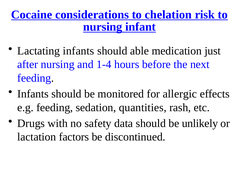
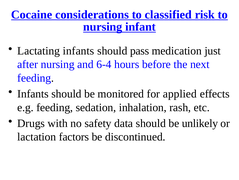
chelation: chelation -> classified
able: able -> pass
1-4: 1-4 -> 6-4
allergic: allergic -> applied
quantities: quantities -> inhalation
